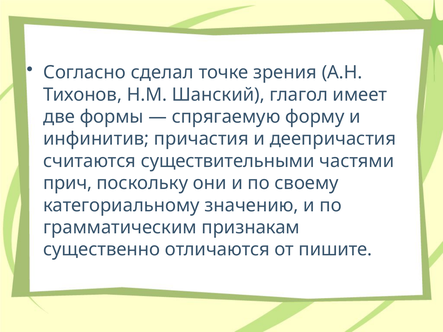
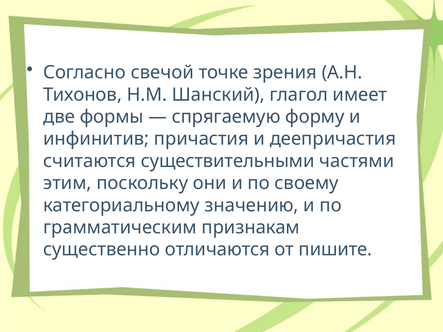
сделал: сделал -> свечой
прич: прич -> этим
